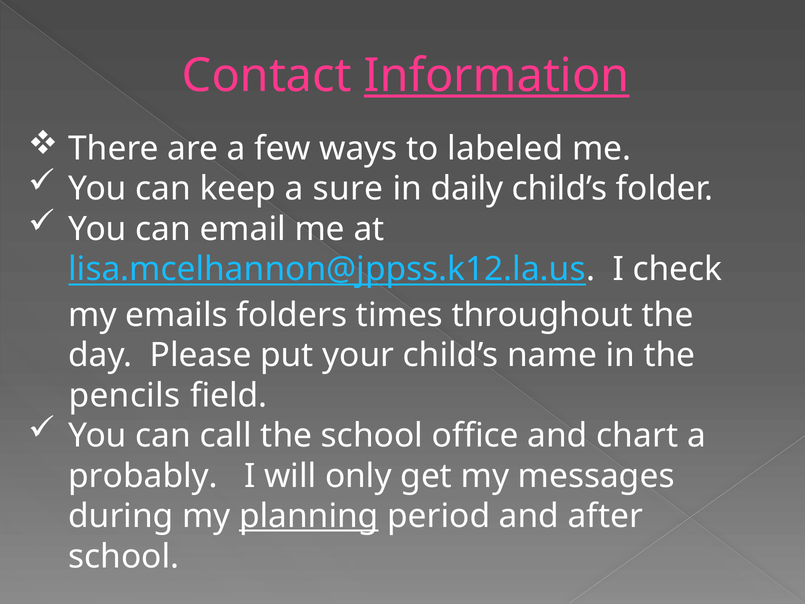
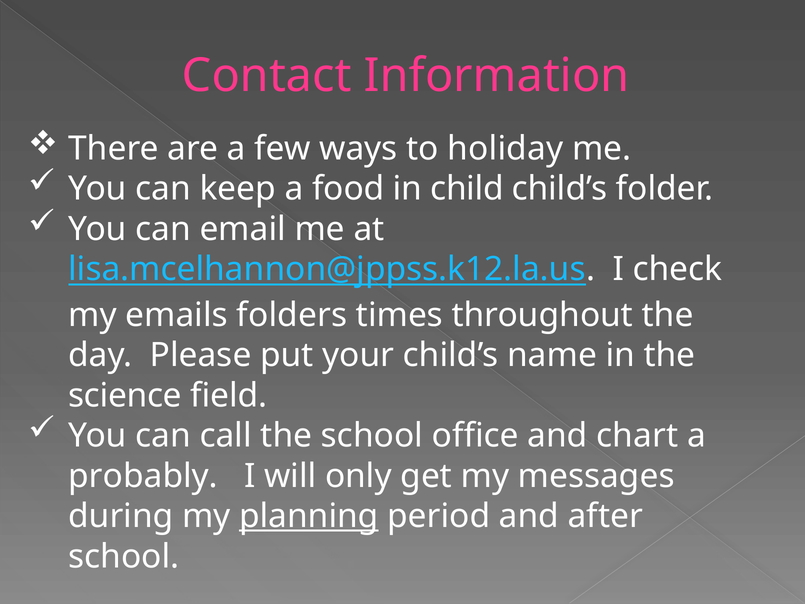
Information underline: present -> none
labeled: labeled -> holiday
sure: sure -> food
daily: daily -> child
pencils: pencils -> science
